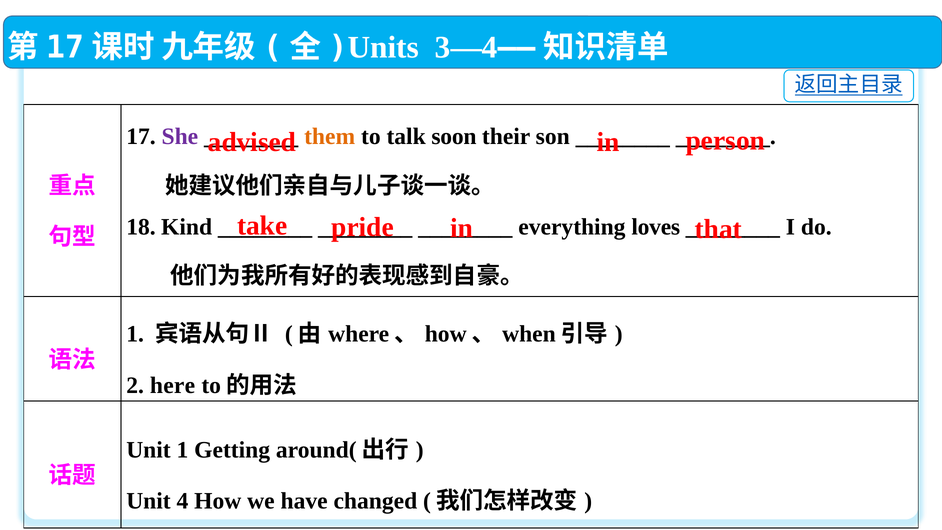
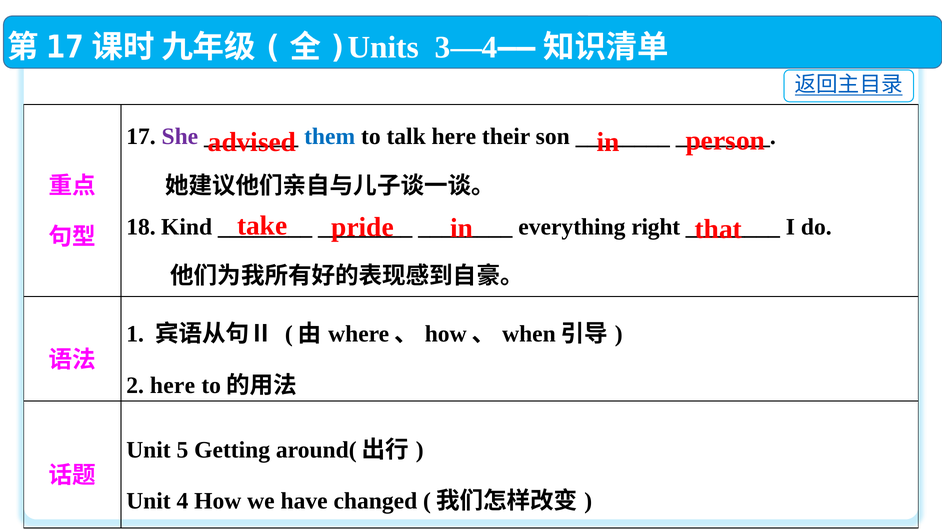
them colour: orange -> blue
talk soon: soon -> here
loves: loves -> right
Unit 1: 1 -> 5
